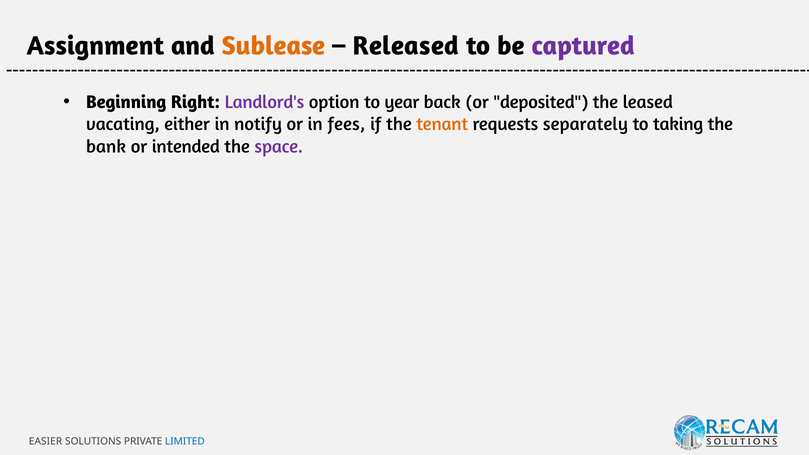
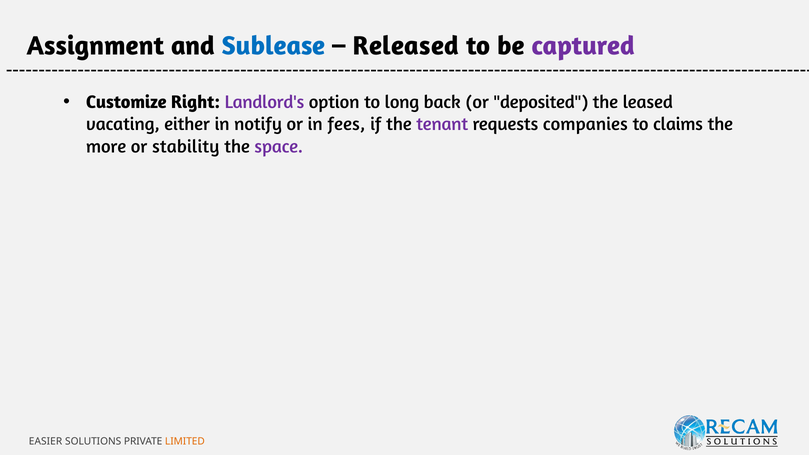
Sublease colour: orange -> blue
Beginning: Beginning -> Customize
year: year -> long
tenant colour: orange -> purple
separately: separately -> companies
taking: taking -> claims
bank: bank -> more
intended: intended -> stability
LIMITED colour: blue -> orange
